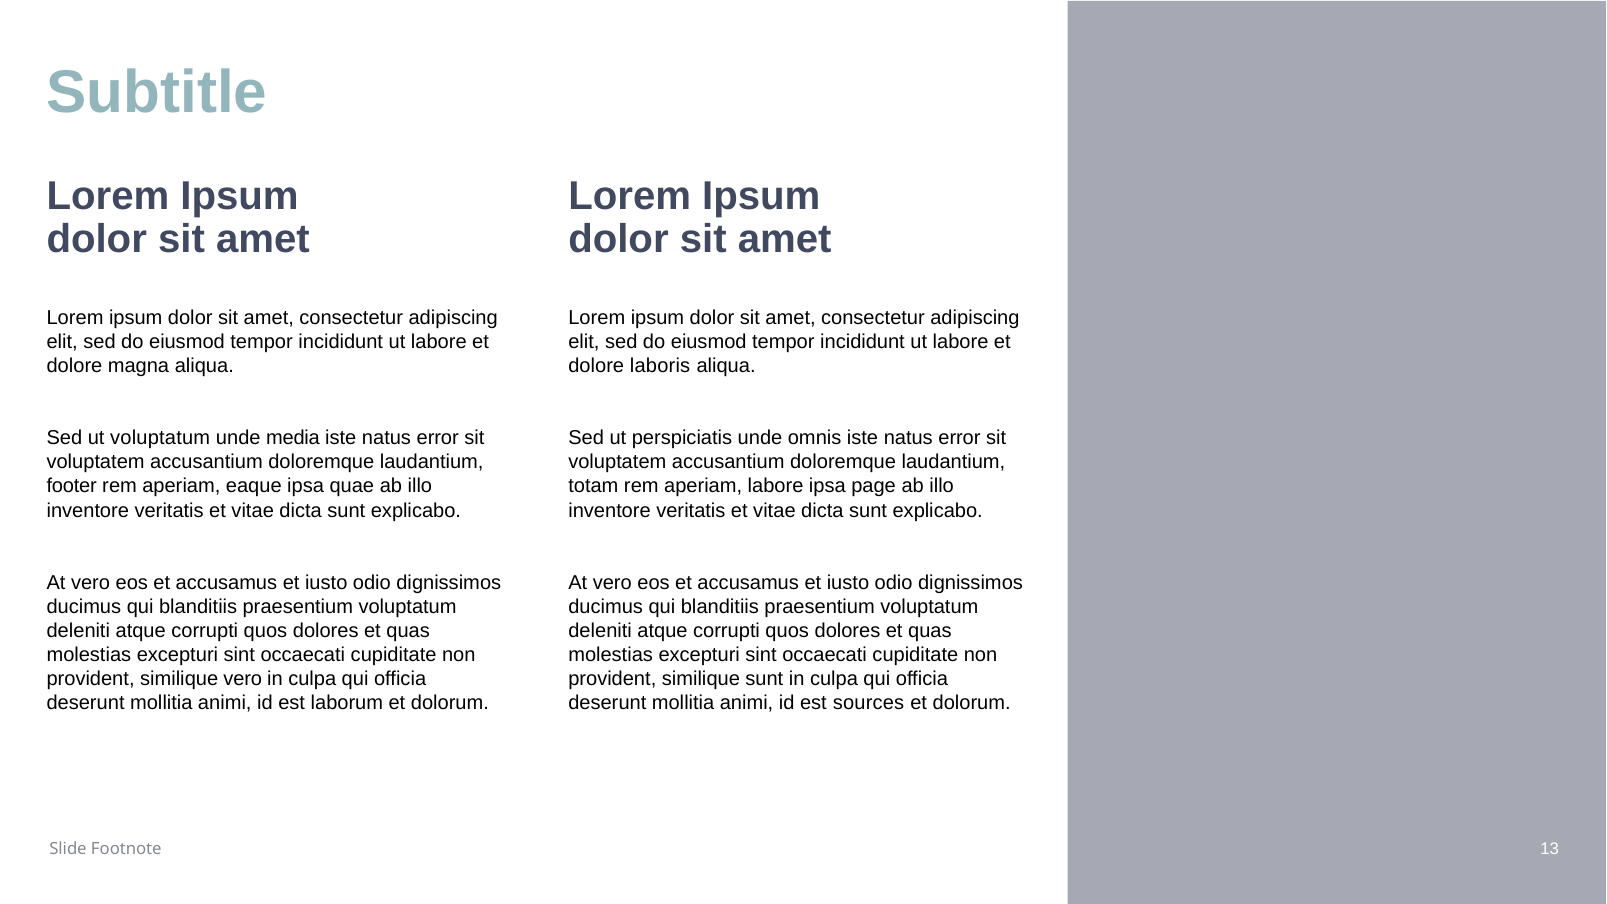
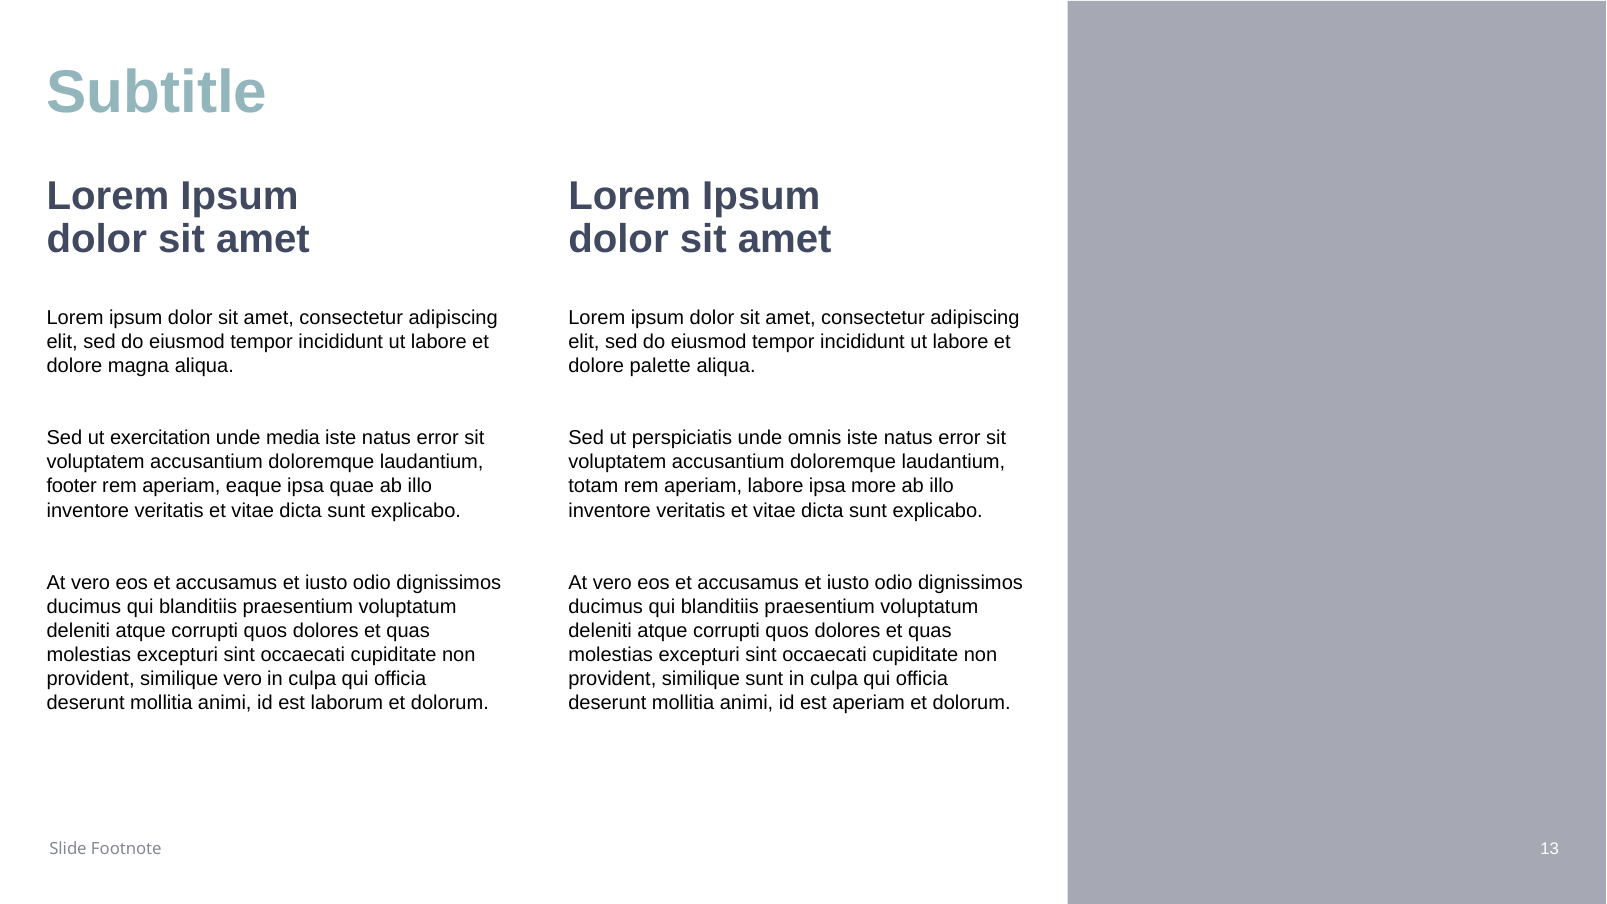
laboris: laboris -> palette
ut voluptatum: voluptatum -> exercitation
page: page -> more
est sources: sources -> aperiam
